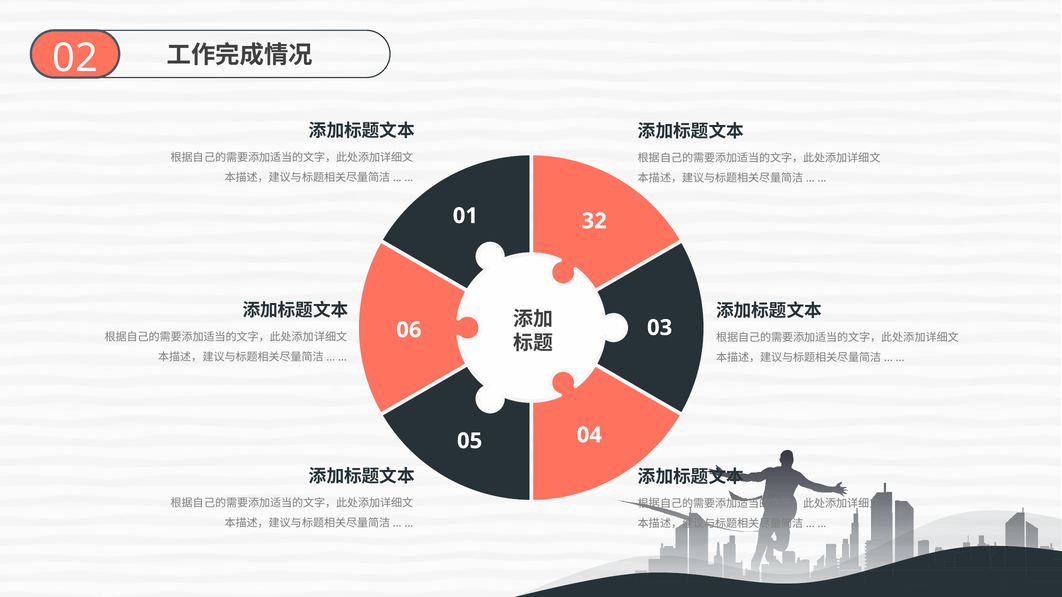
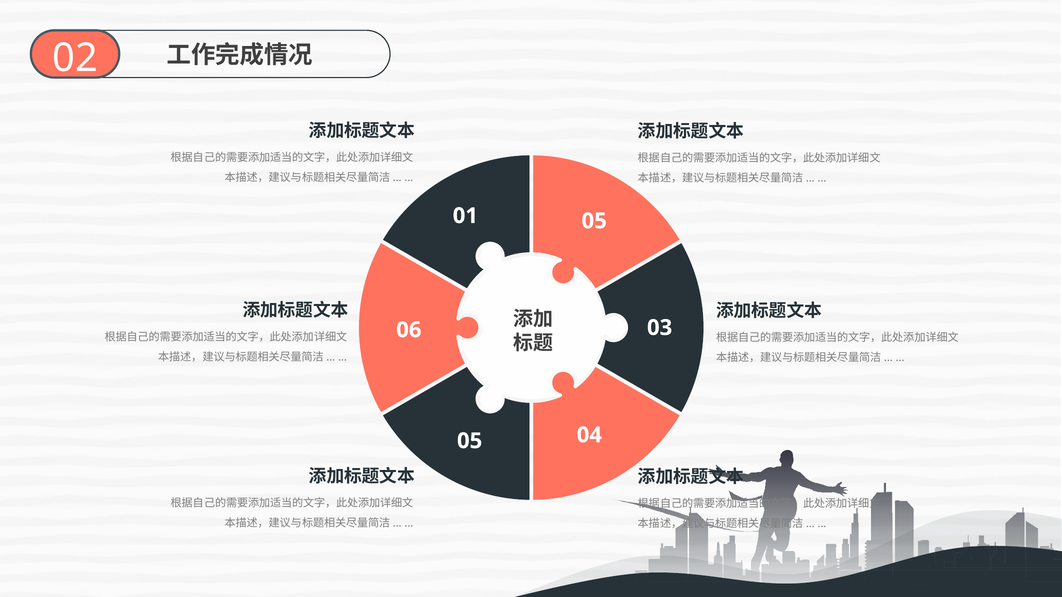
01 32: 32 -> 05
